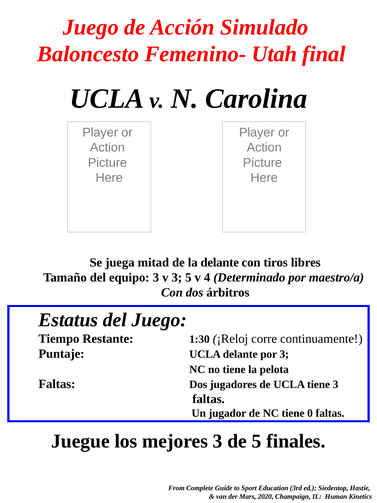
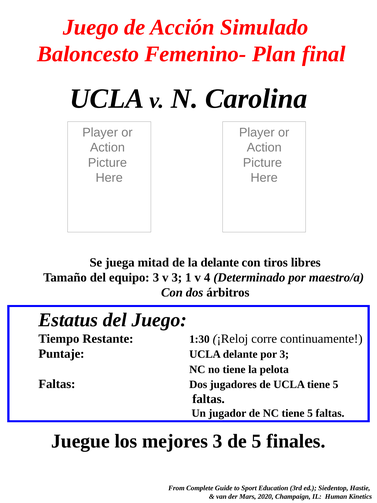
Utah: Utah -> Plan
3 5: 5 -> 1
UCLA tiene 3: 3 -> 5
NC tiene 0: 0 -> 5
